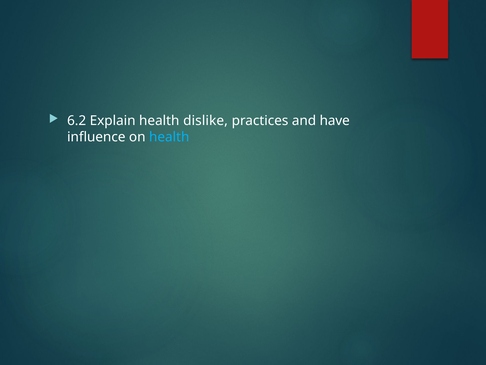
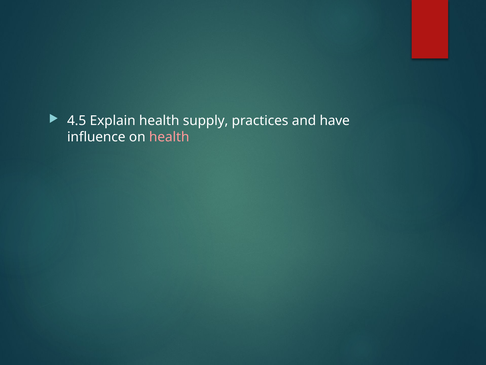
6.2: 6.2 -> 4.5
dislike: dislike -> supply
health at (169, 137) colour: light blue -> pink
